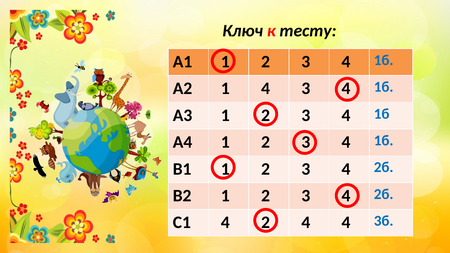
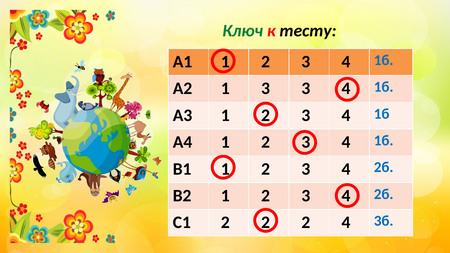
Ключ colour: black -> green
1 4: 4 -> 3
С1 4: 4 -> 2
4 at (306, 223): 4 -> 2
